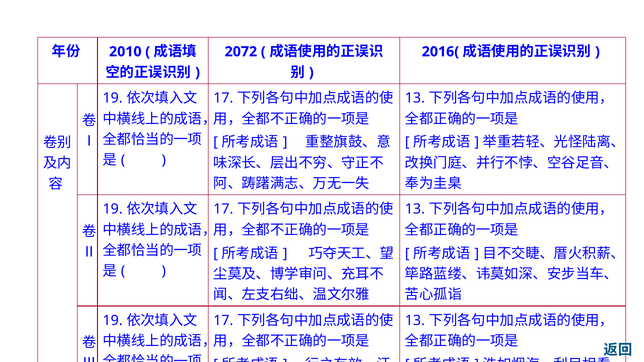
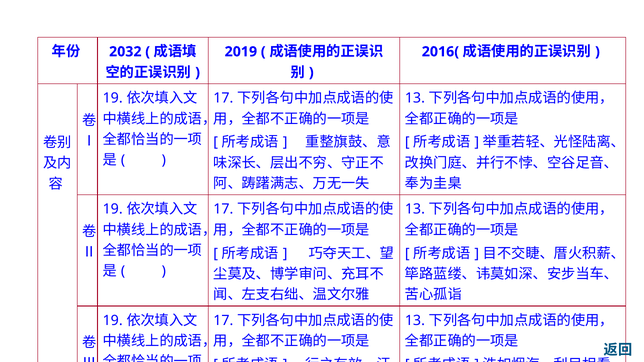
2010: 2010 -> 2032
2072: 2072 -> 2019
